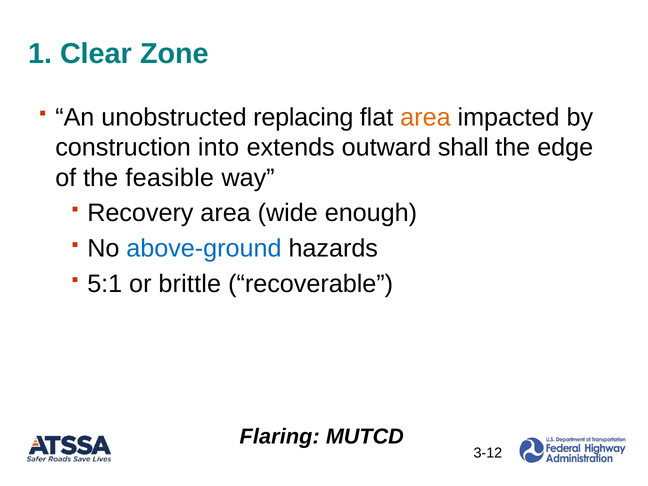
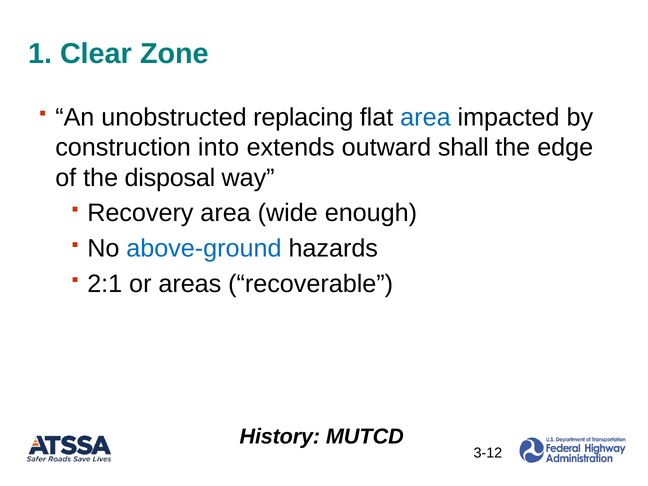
area at (425, 117) colour: orange -> blue
feasible: feasible -> disposal
5:1: 5:1 -> 2:1
brittle: brittle -> areas
Flaring: Flaring -> History
